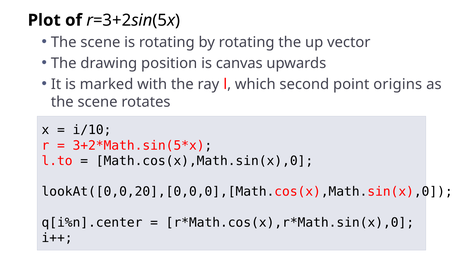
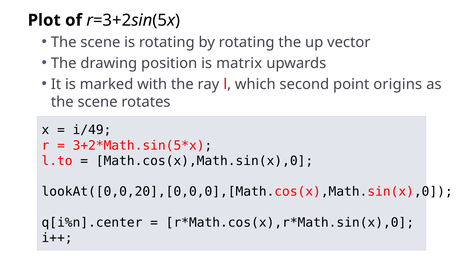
canvas: canvas -> matrix
i/10: i/10 -> i/49
